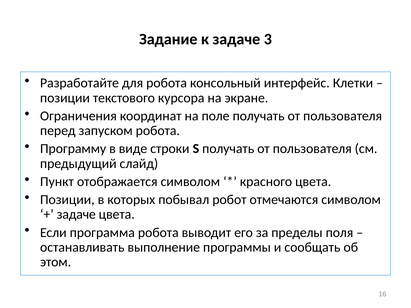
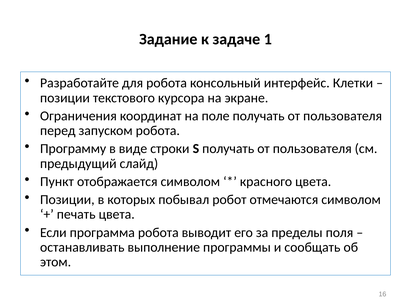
3: 3 -> 1
задаче at (76, 215): задаче -> печать
